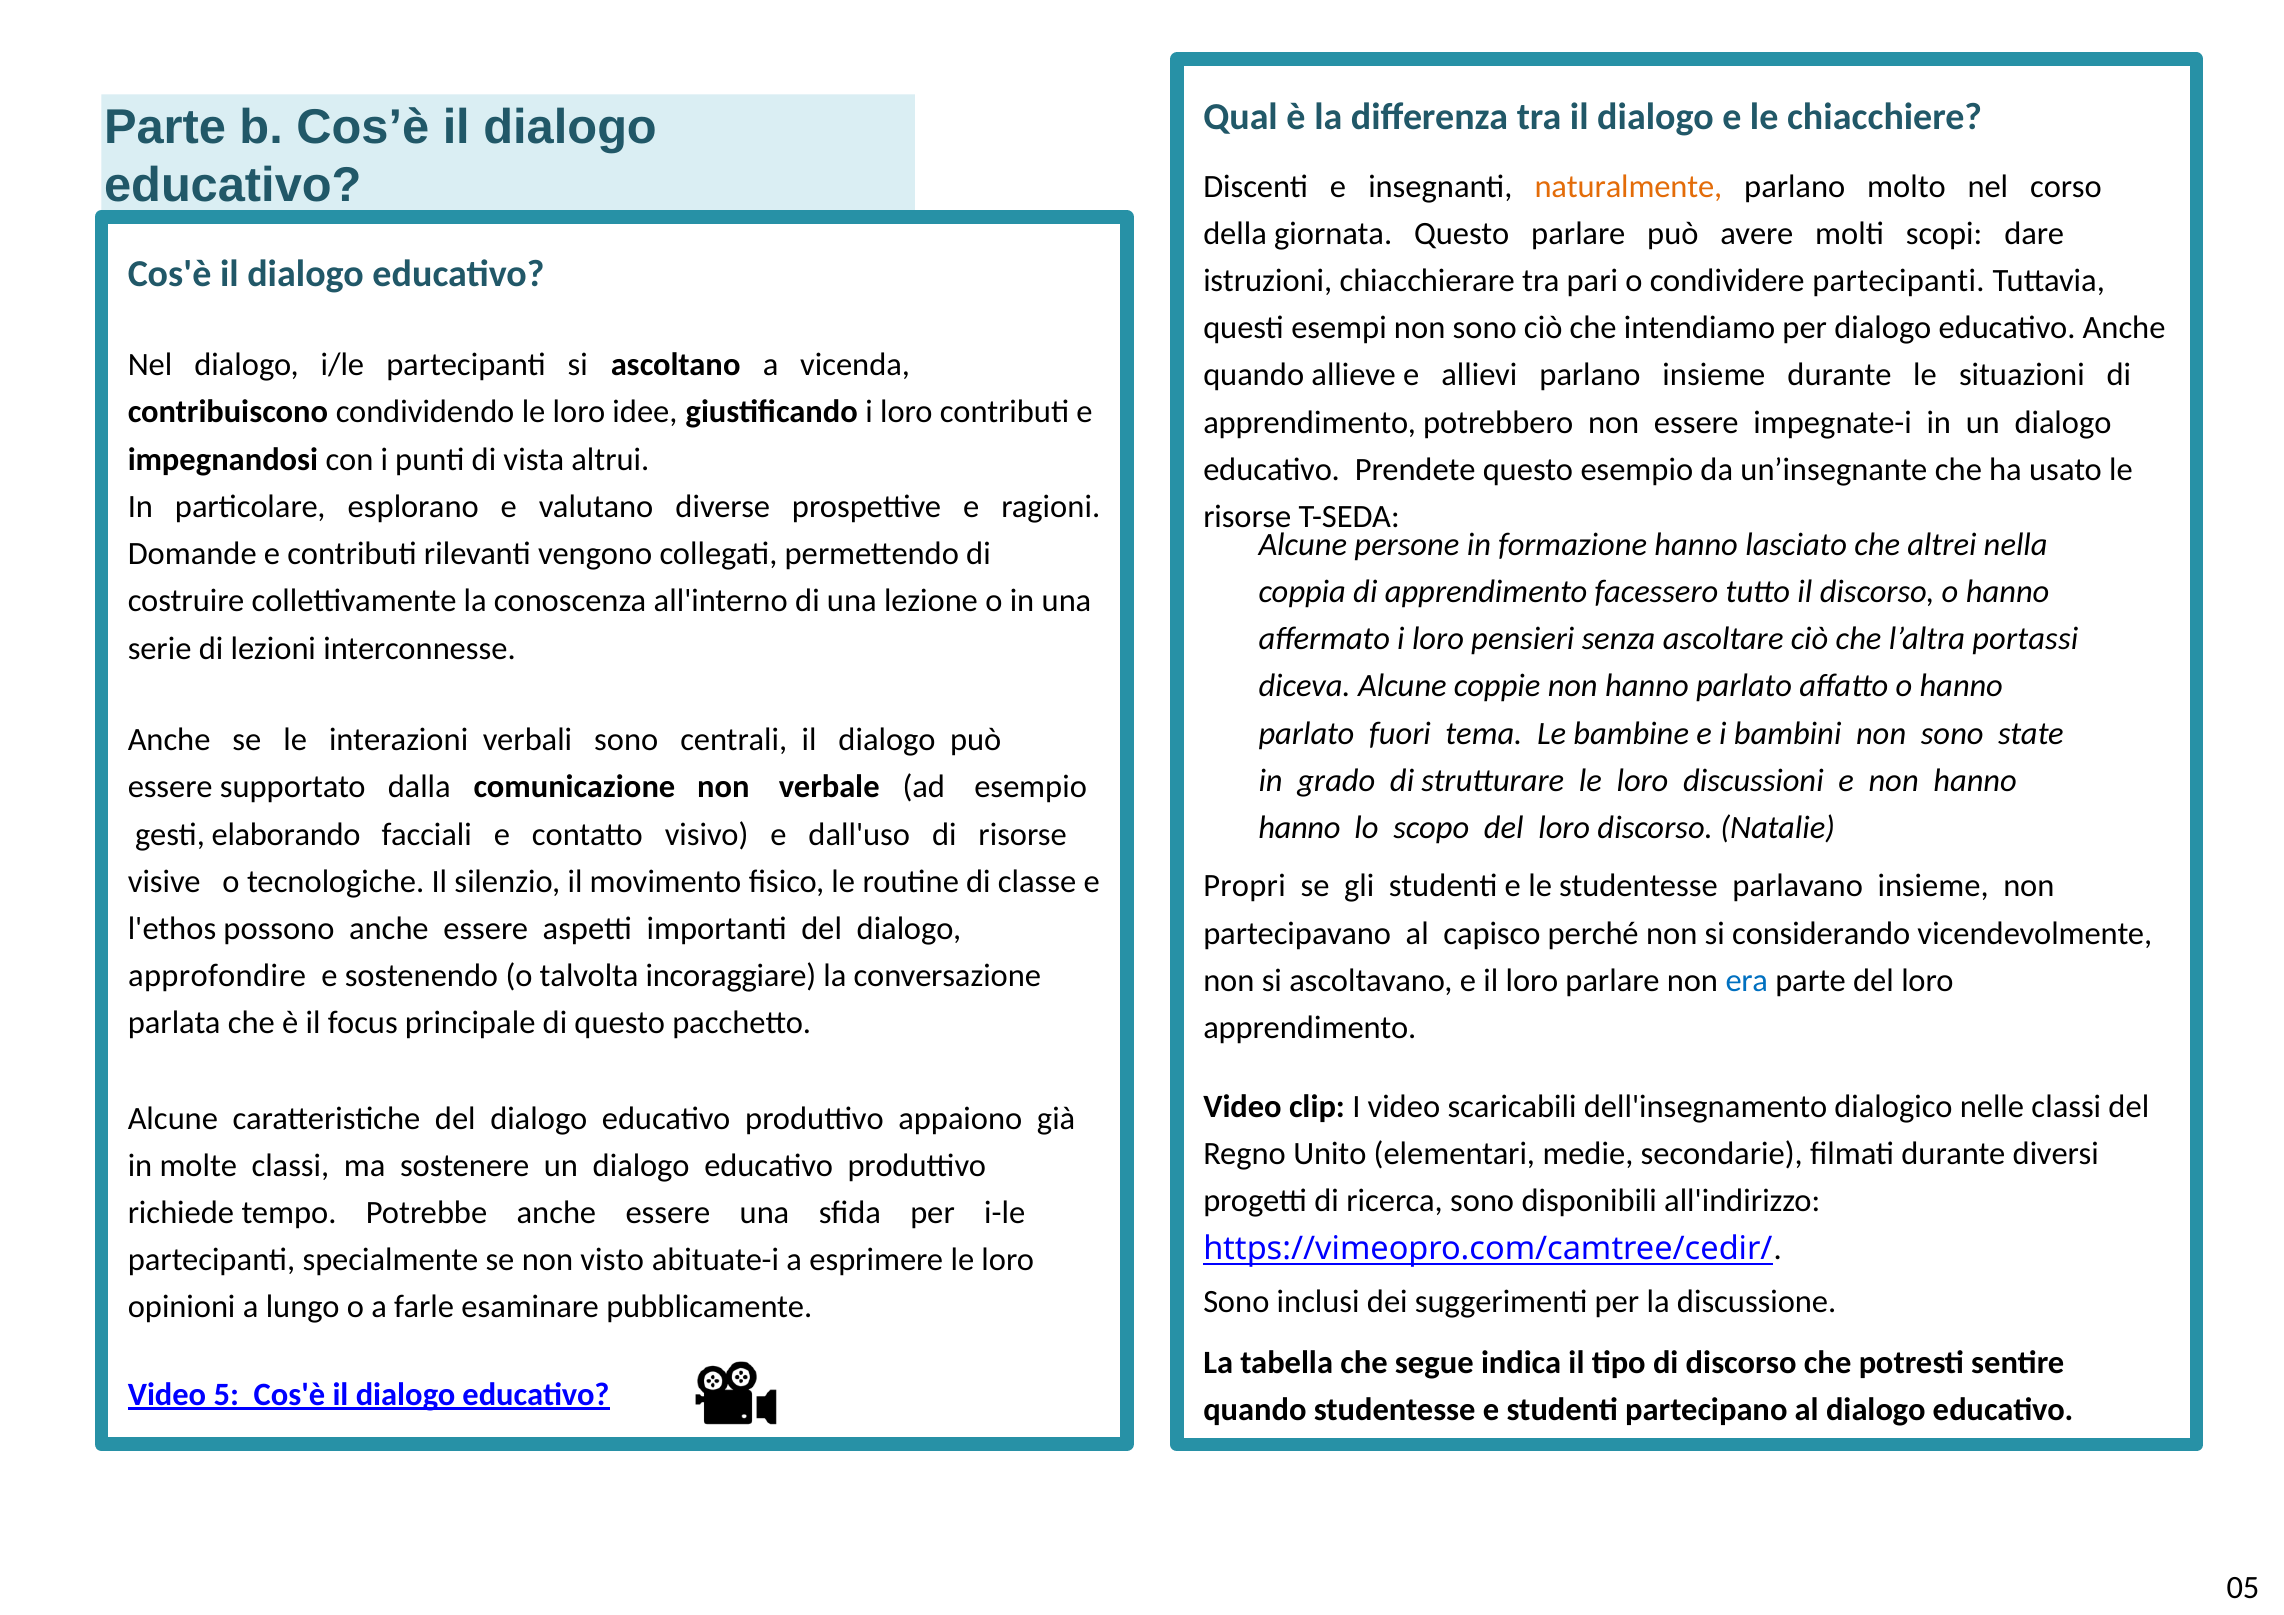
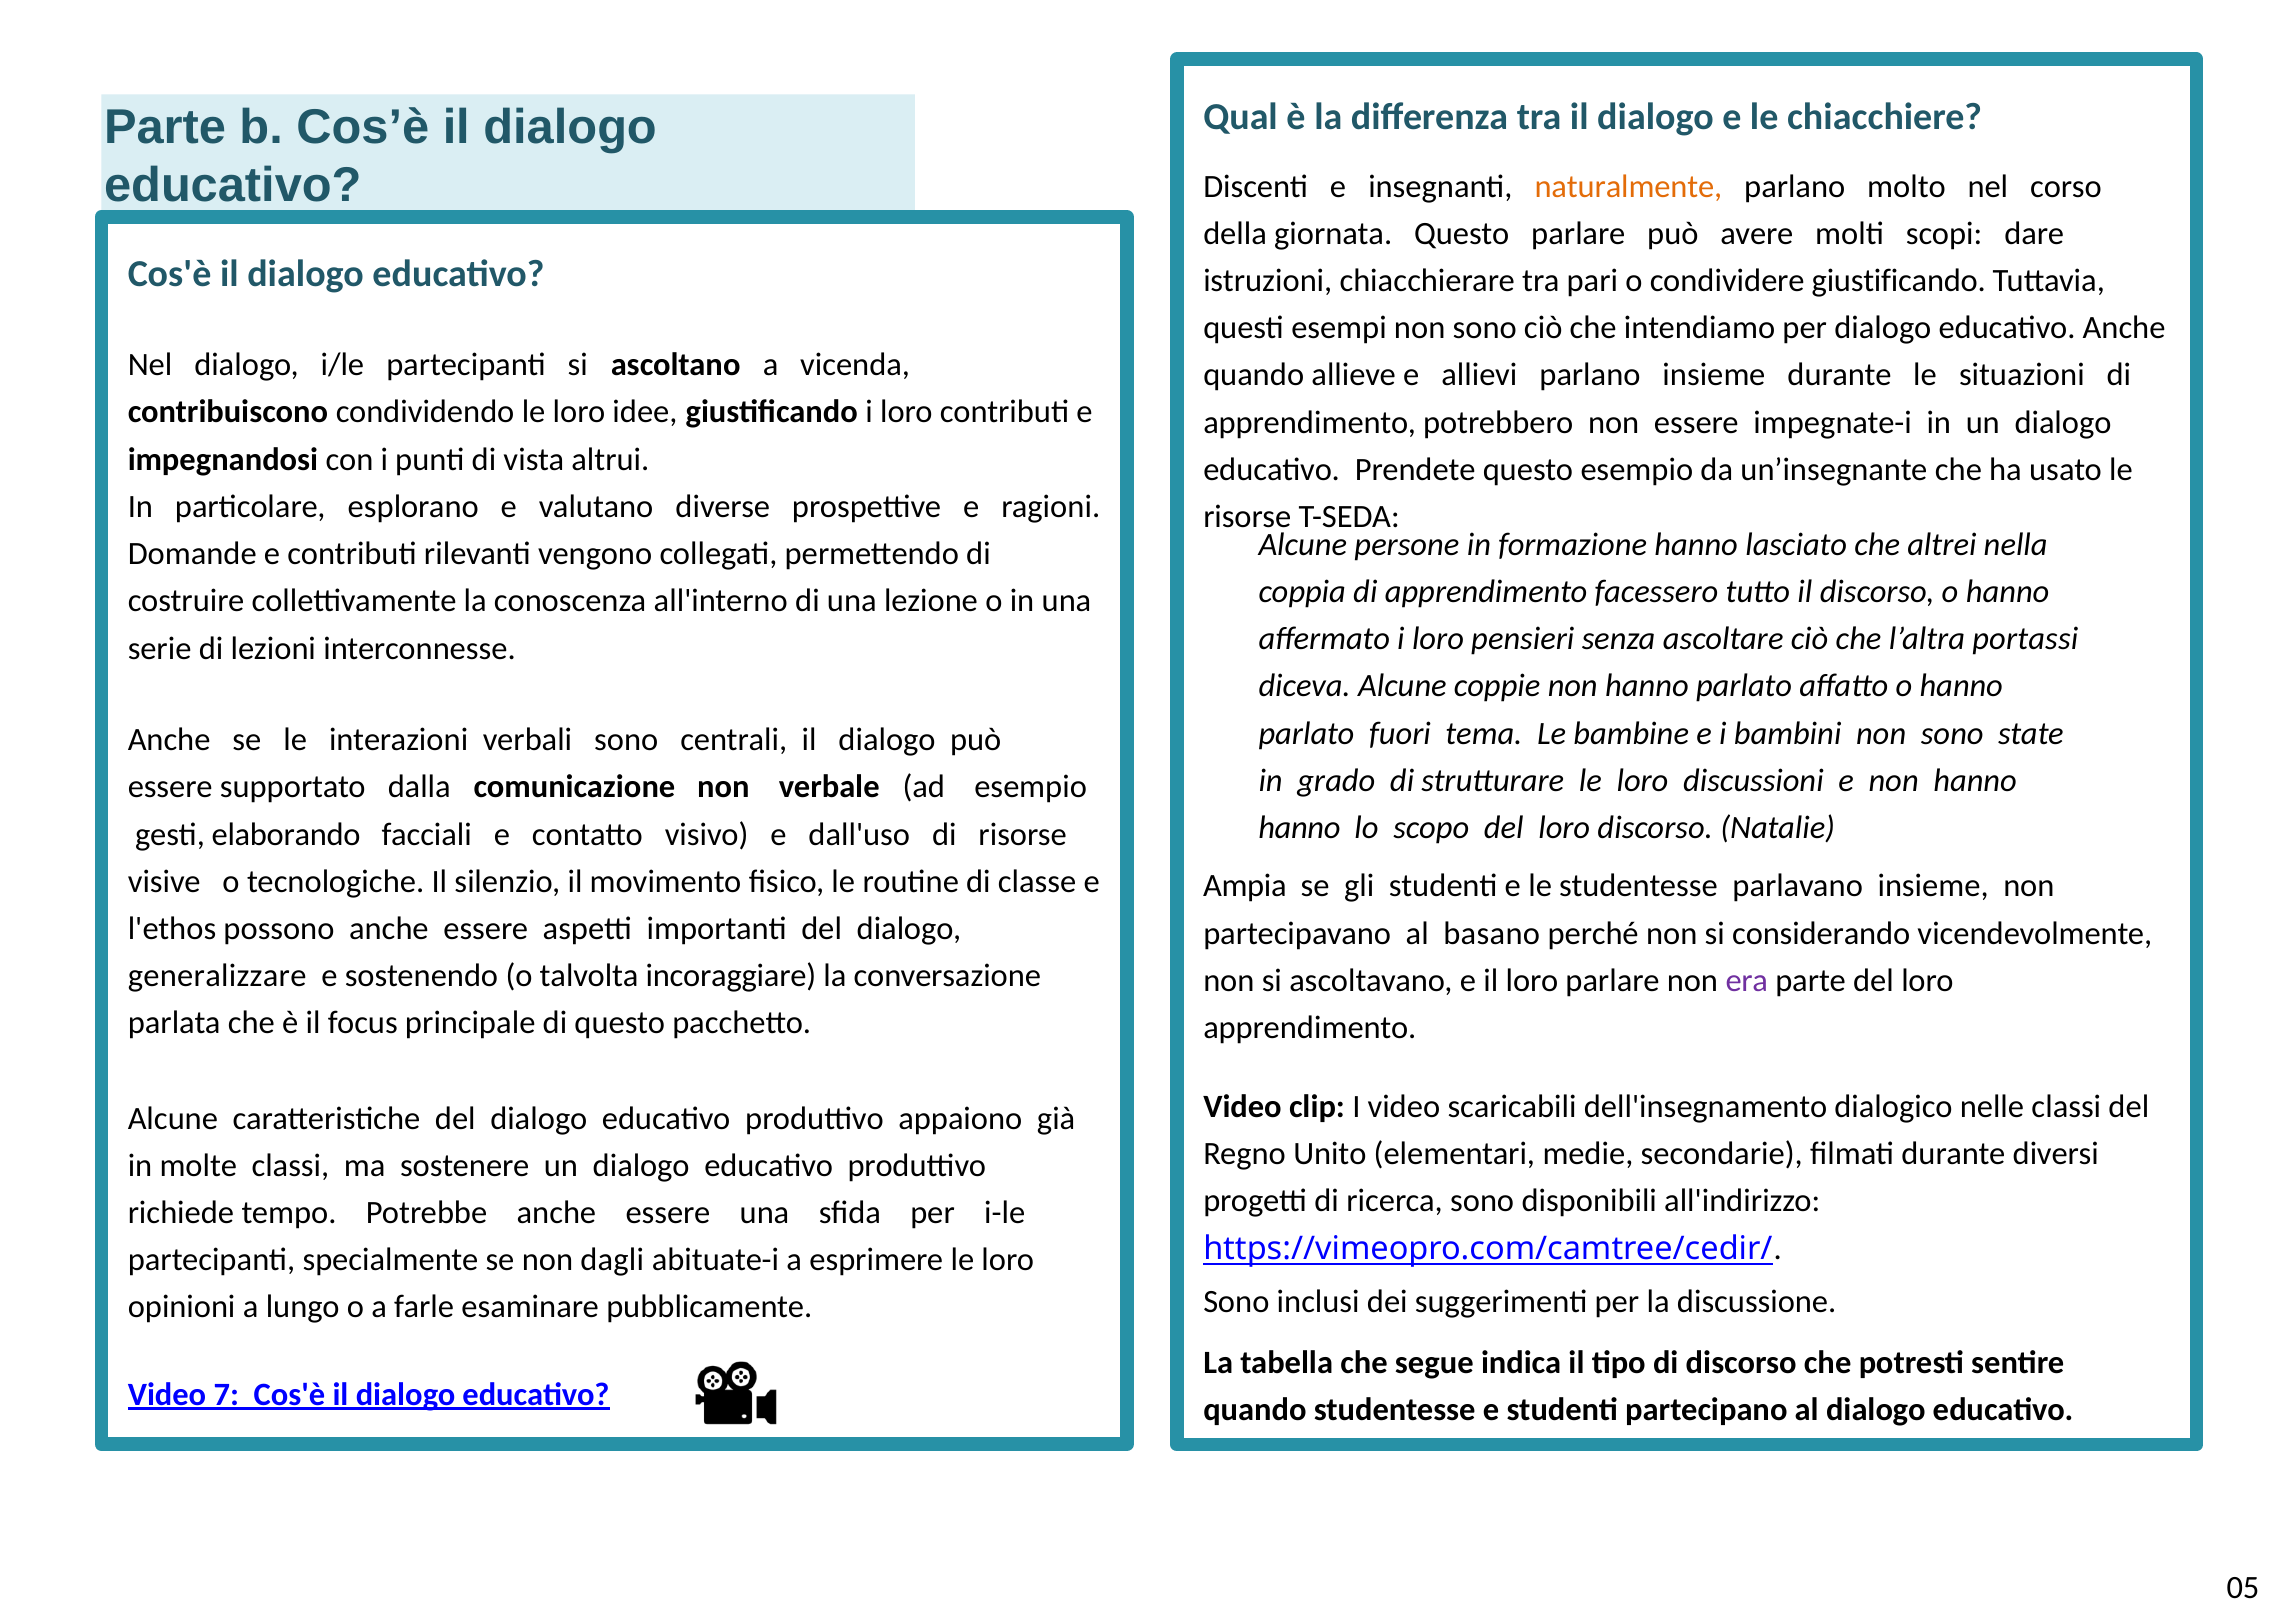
condividere partecipanti: partecipanti -> giustificando
Propri: Propri -> Ampia
capisco: capisco -> basano
approfondire: approfondire -> generalizzare
era colour: blue -> purple
visto: visto -> dagli
5: 5 -> 7
